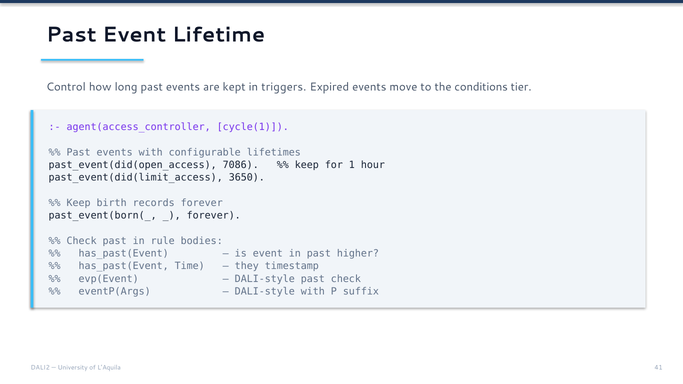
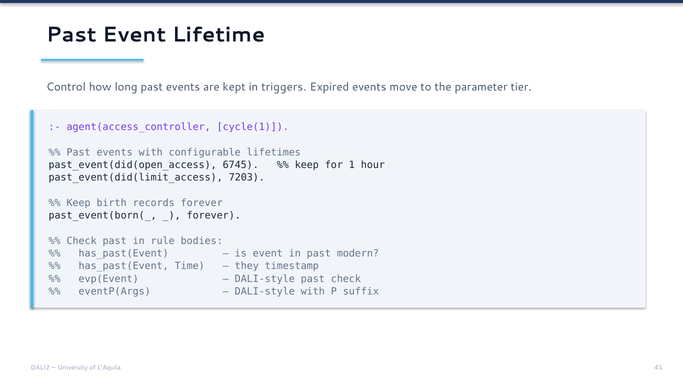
conditions: conditions -> parameter
7086: 7086 -> 6745
3650: 3650 -> 7203
higher: higher -> modern
